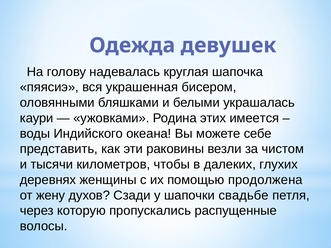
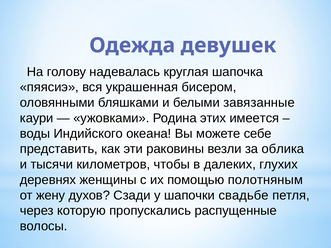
украшалась: украшалась -> завязанные
чистом: чистом -> облика
продолжена: продолжена -> полотняным
